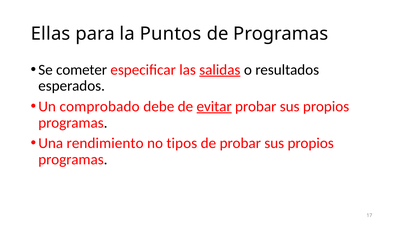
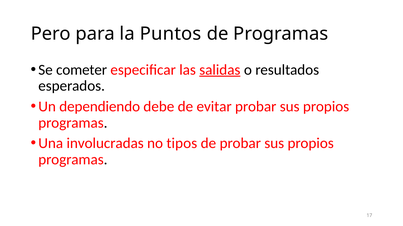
Ellas: Ellas -> Pero
comprobado: comprobado -> dependiendo
evitar underline: present -> none
rendimiento: rendimiento -> involucradas
